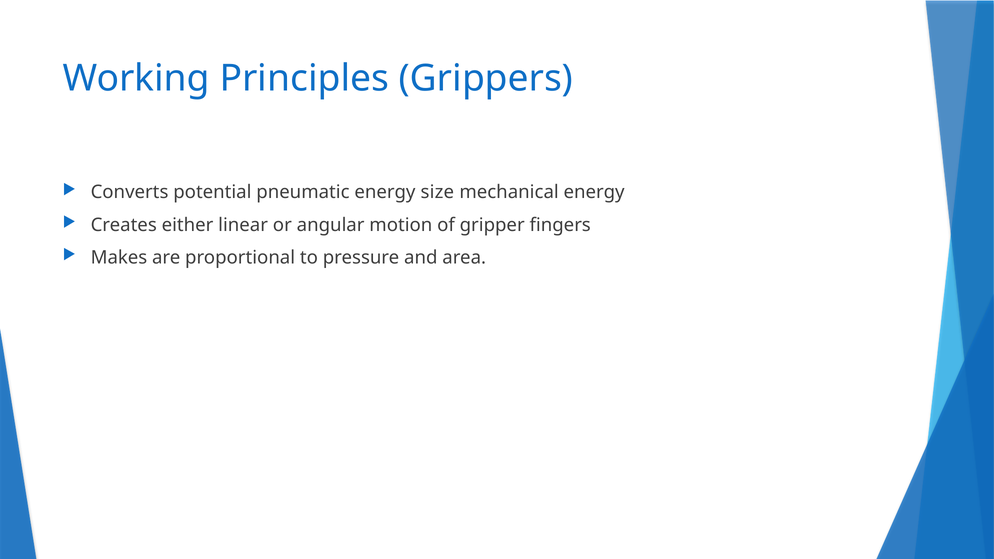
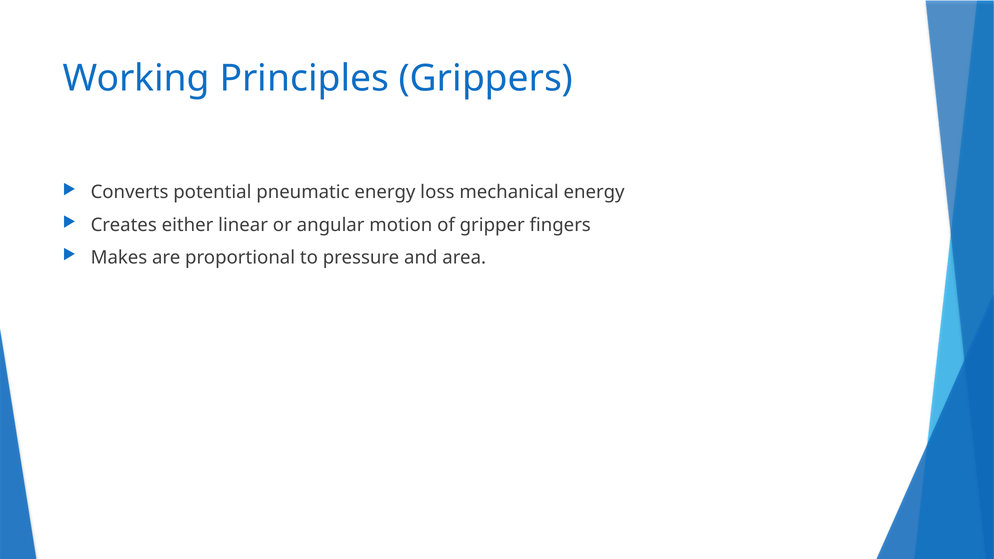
size: size -> loss
